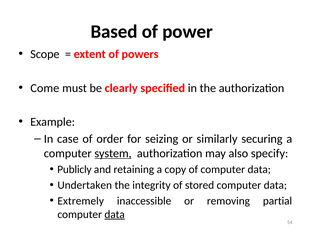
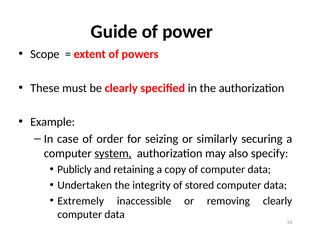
Based: Based -> Guide
Come: Come -> These
removing partial: partial -> clearly
data at (115, 215) underline: present -> none
